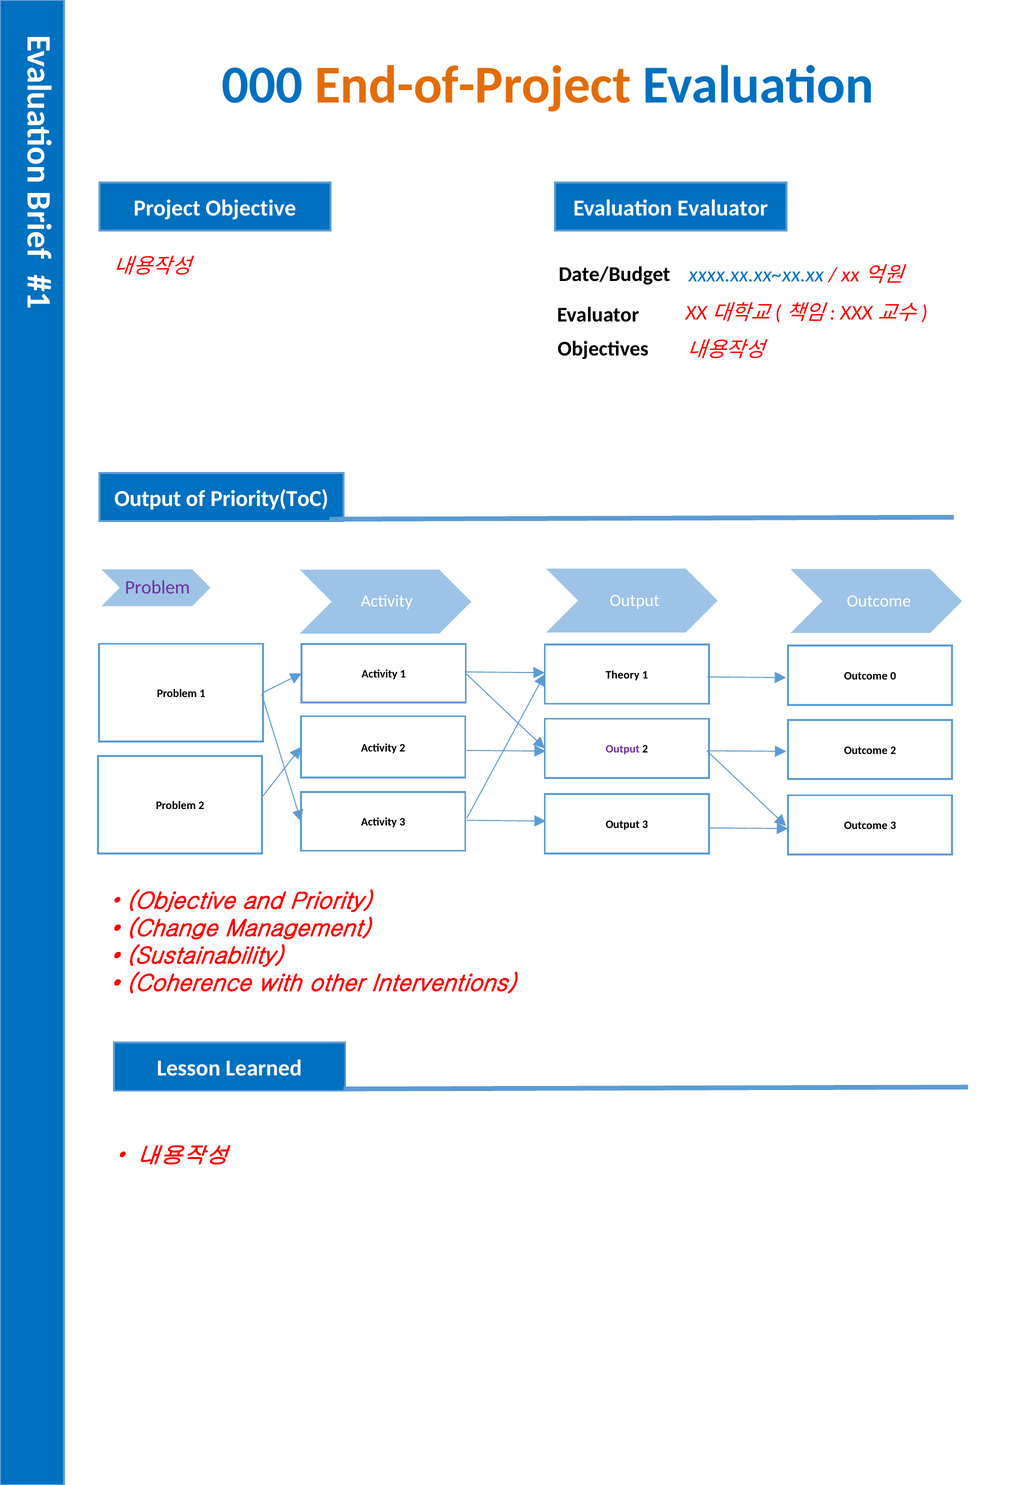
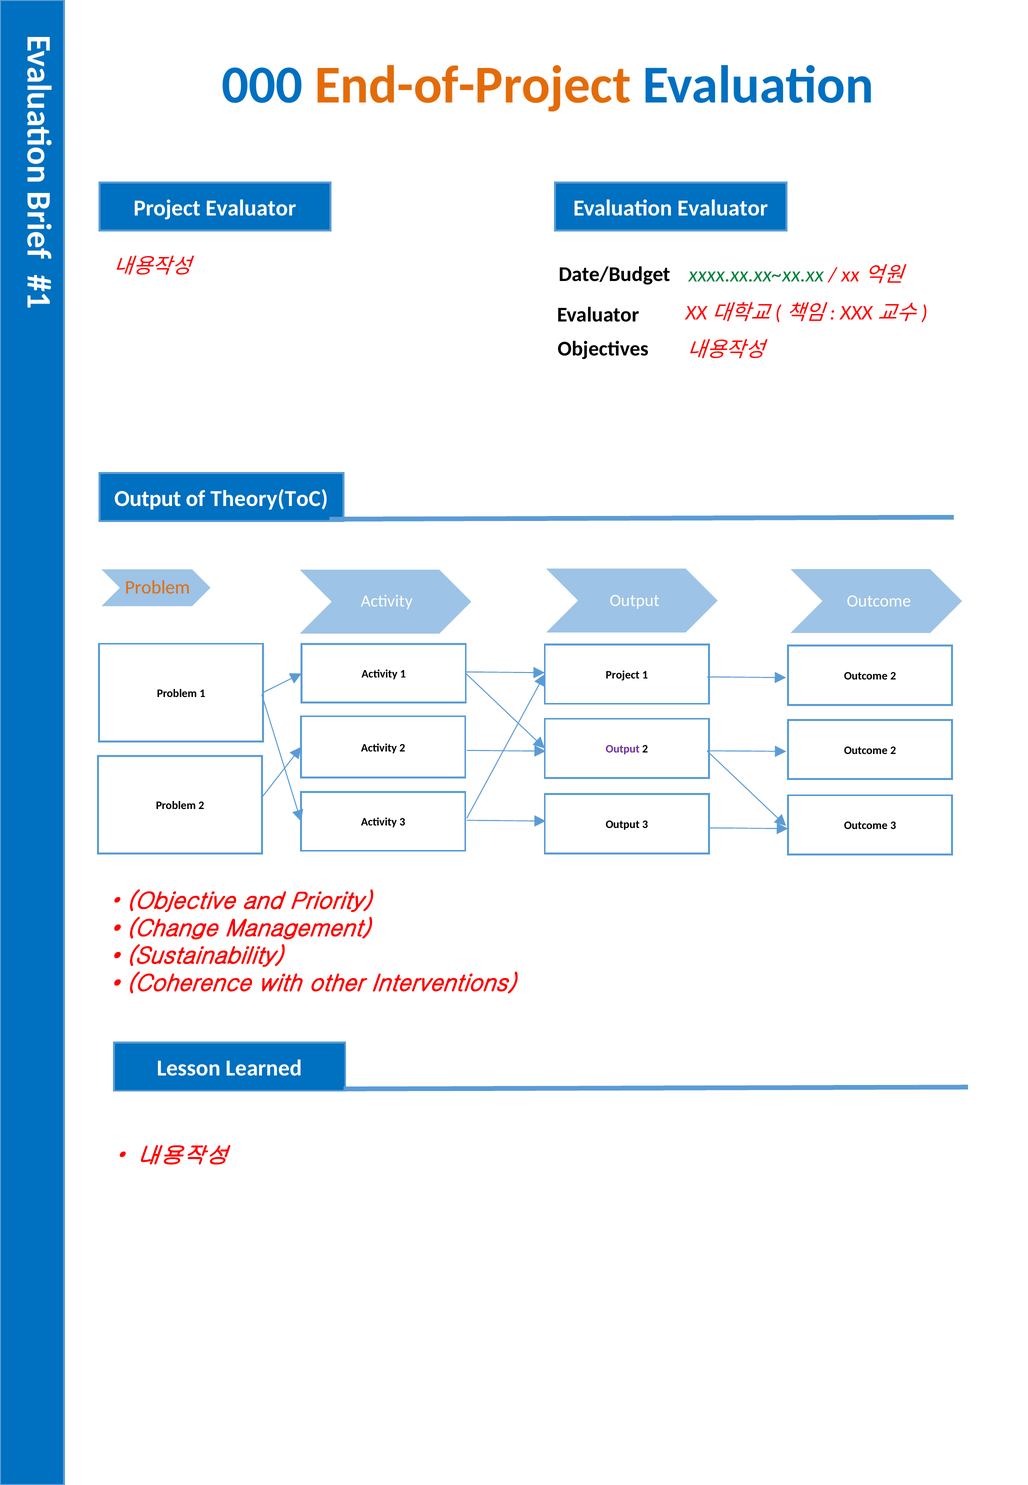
Project Objective: Objective -> Evaluator
xxxx.xx.xx~xx.xx colour: blue -> green
Priority(ToC: Priority(ToC -> Theory(ToC
Problem at (158, 588) colour: purple -> orange
Theory at (623, 675): Theory -> Project
0 at (893, 676): 0 -> 2
